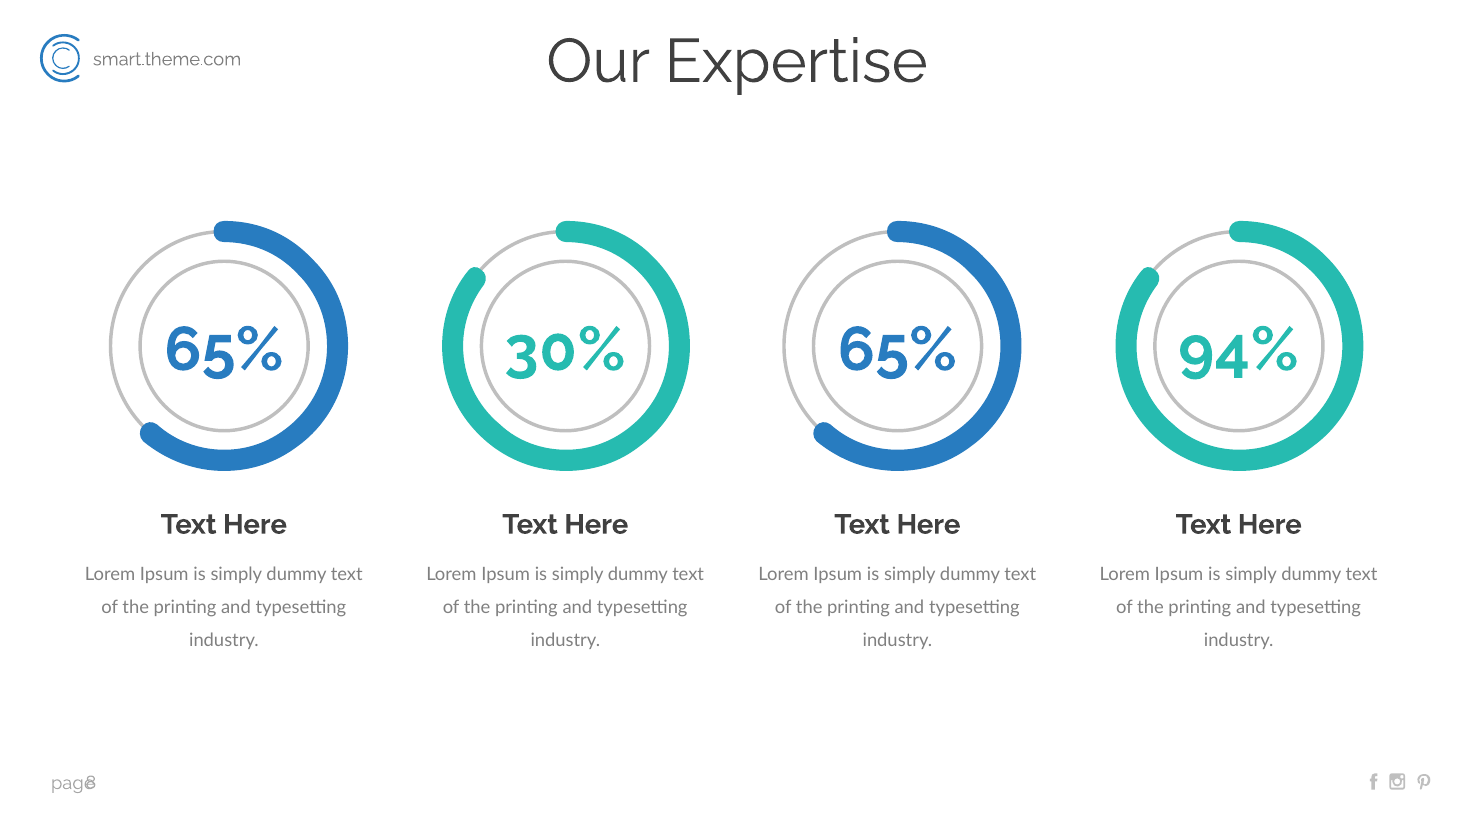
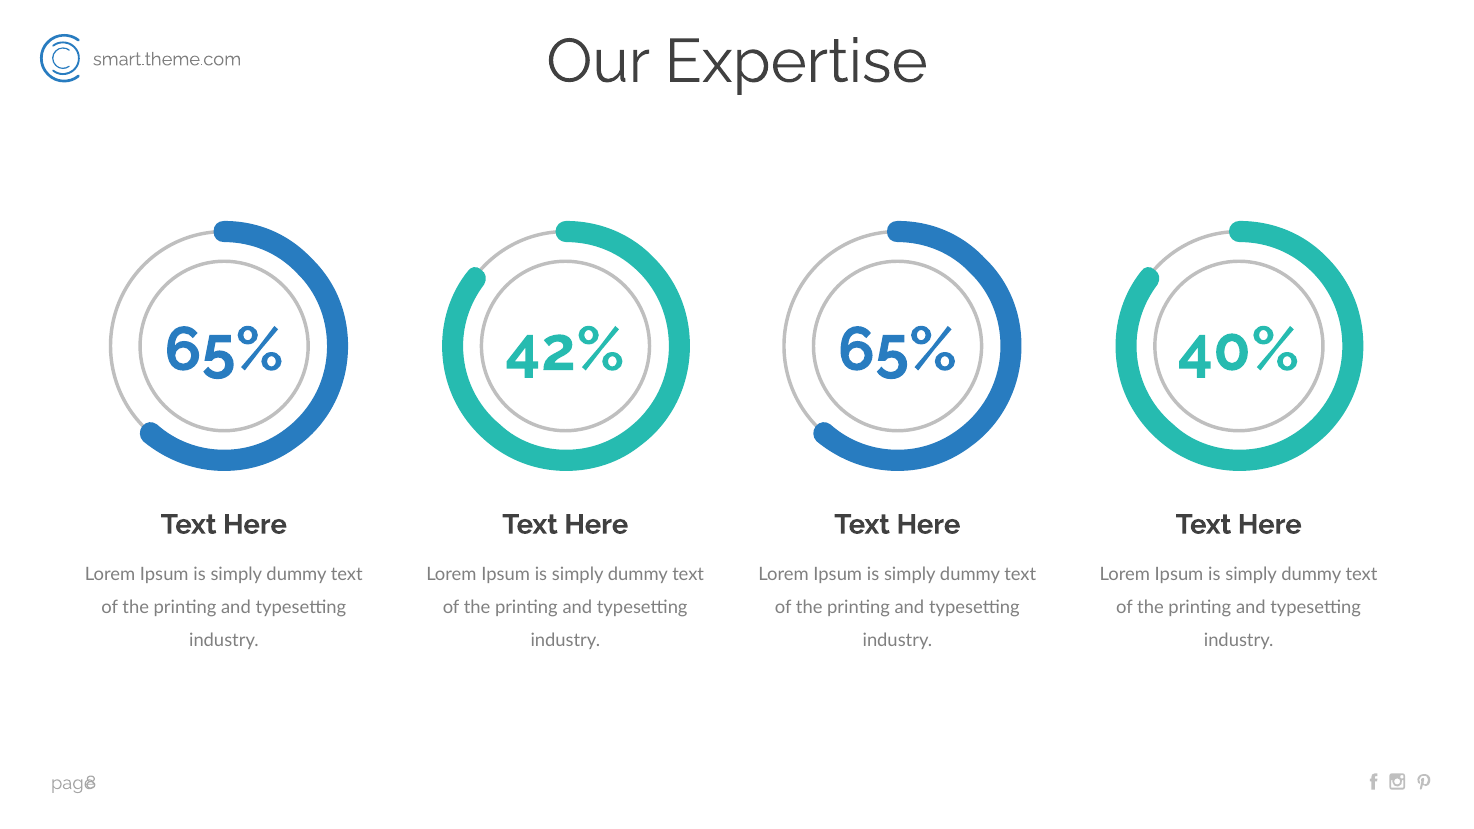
30%: 30% -> 42%
94%: 94% -> 40%
